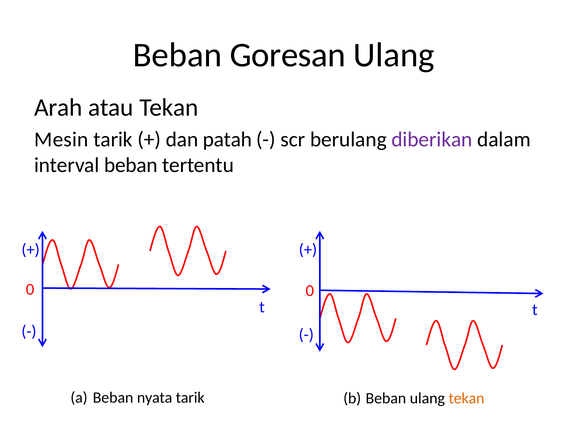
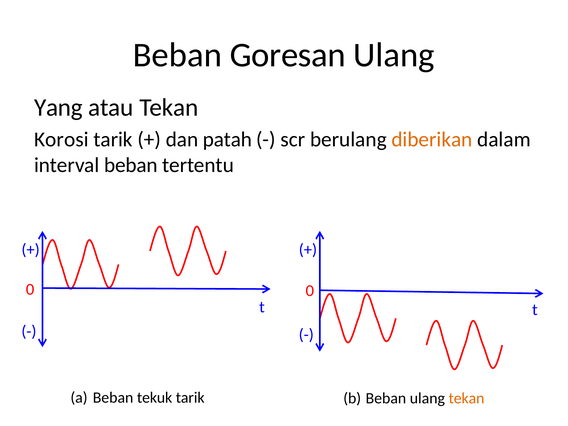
Arah: Arah -> Yang
Mesin: Mesin -> Korosi
diberikan colour: purple -> orange
nyata: nyata -> tekuk
